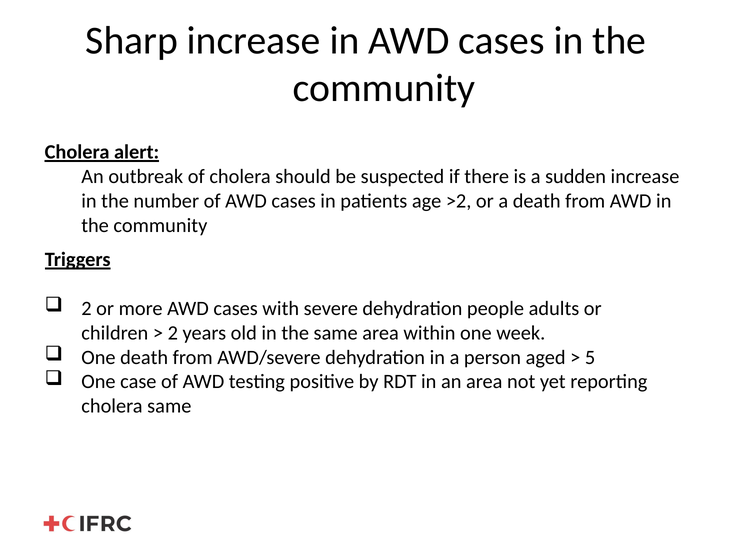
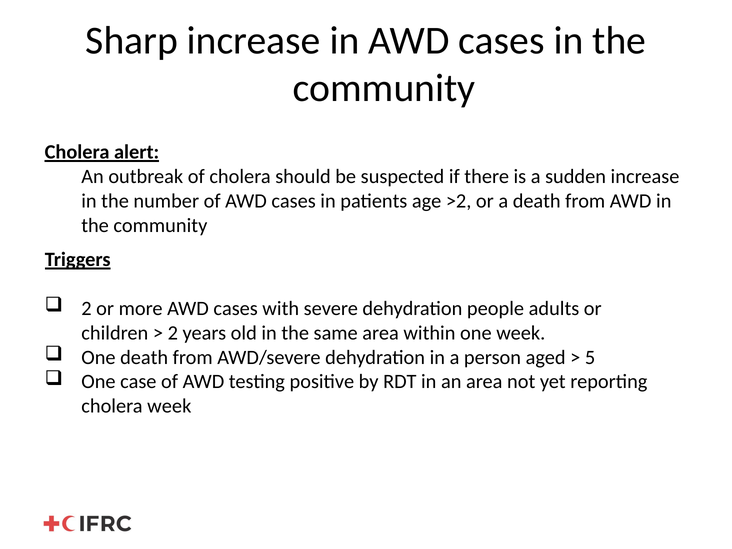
cholera same: same -> week
